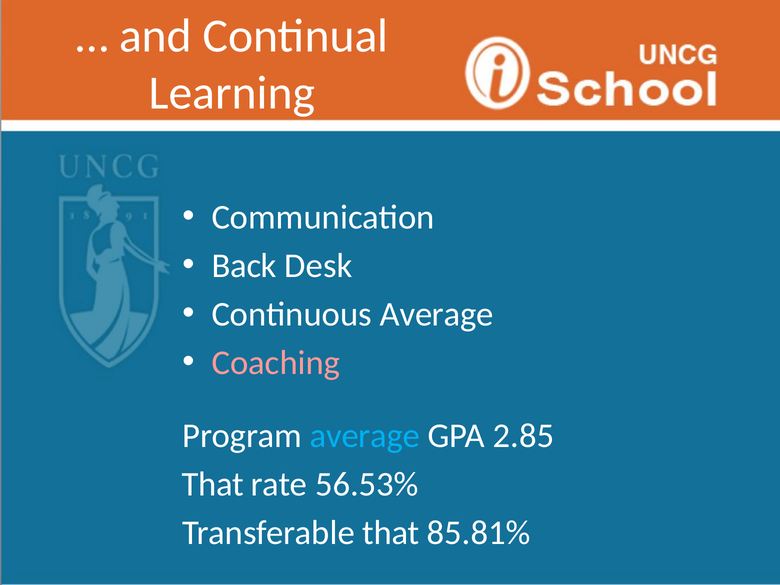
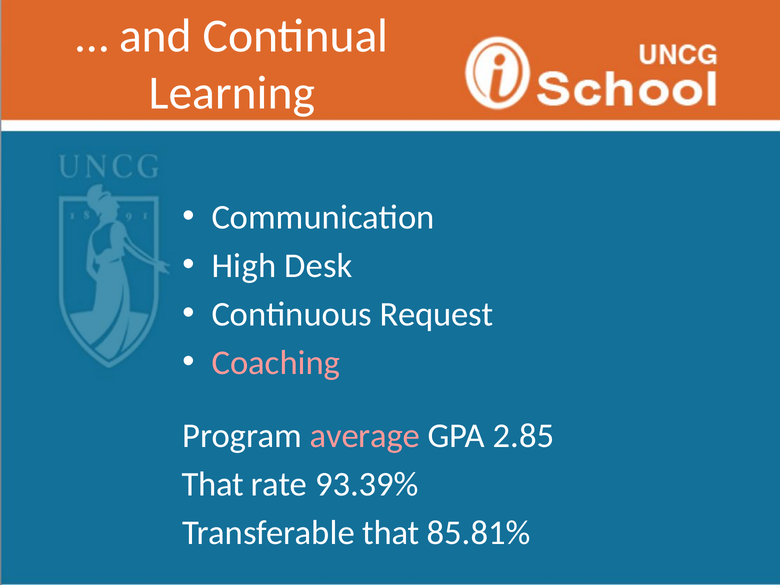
Back: Back -> High
Continuous Average: Average -> Request
average at (365, 436) colour: light blue -> pink
56.53%: 56.53% -> 93.39%
